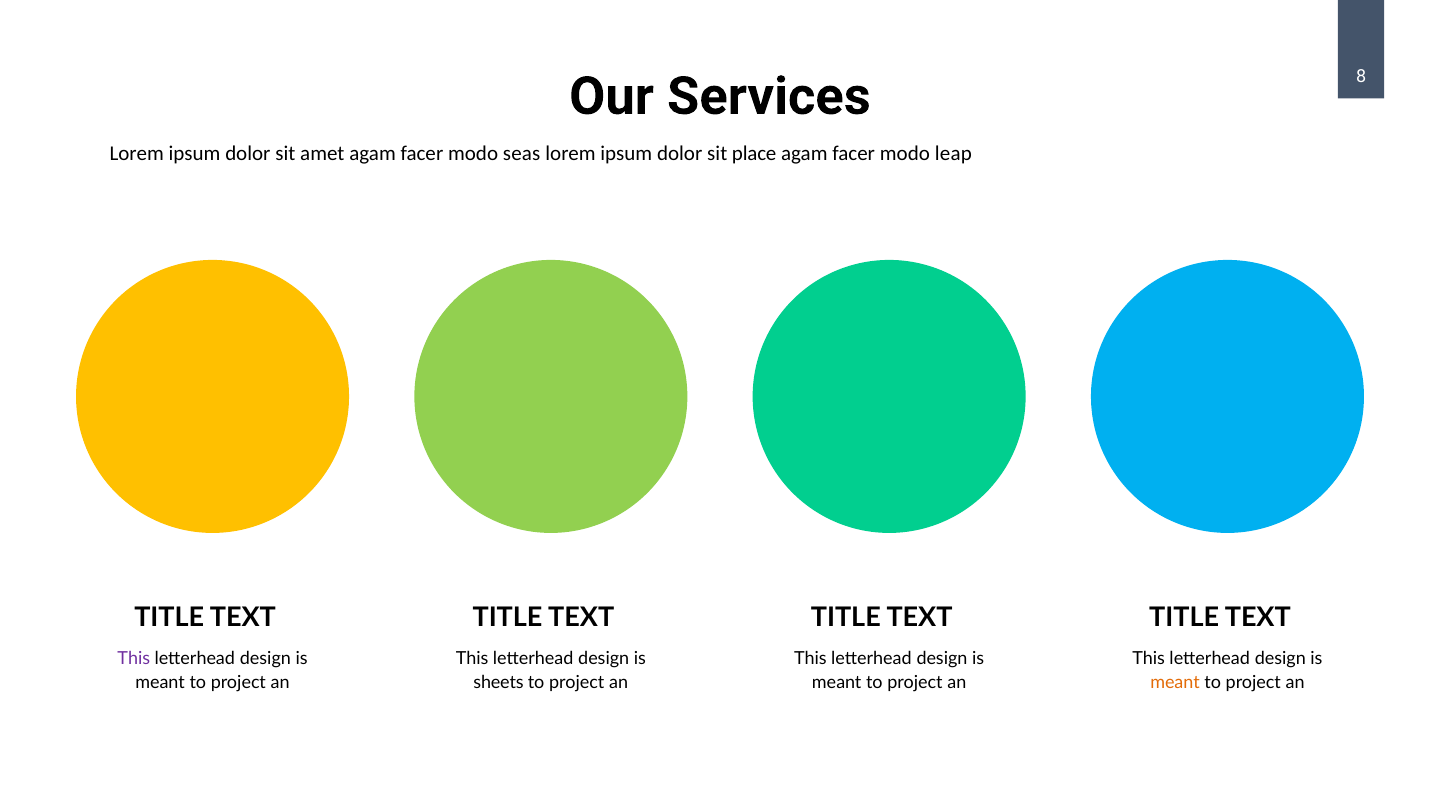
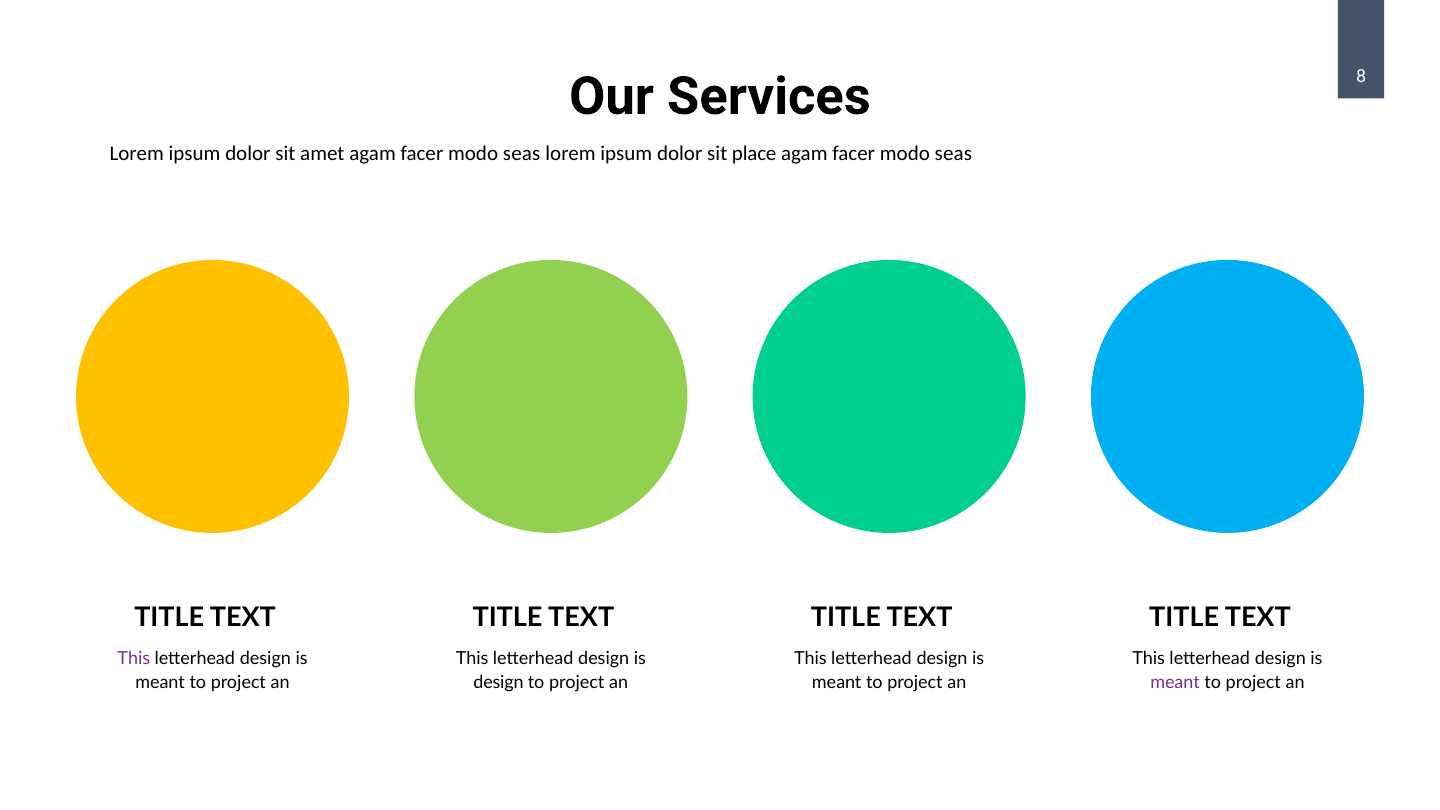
leap at (953, 153): leap -> seas
sheets at (499, 683): sheets -> design
meant at (1175, 683) colour: orange -> purple
